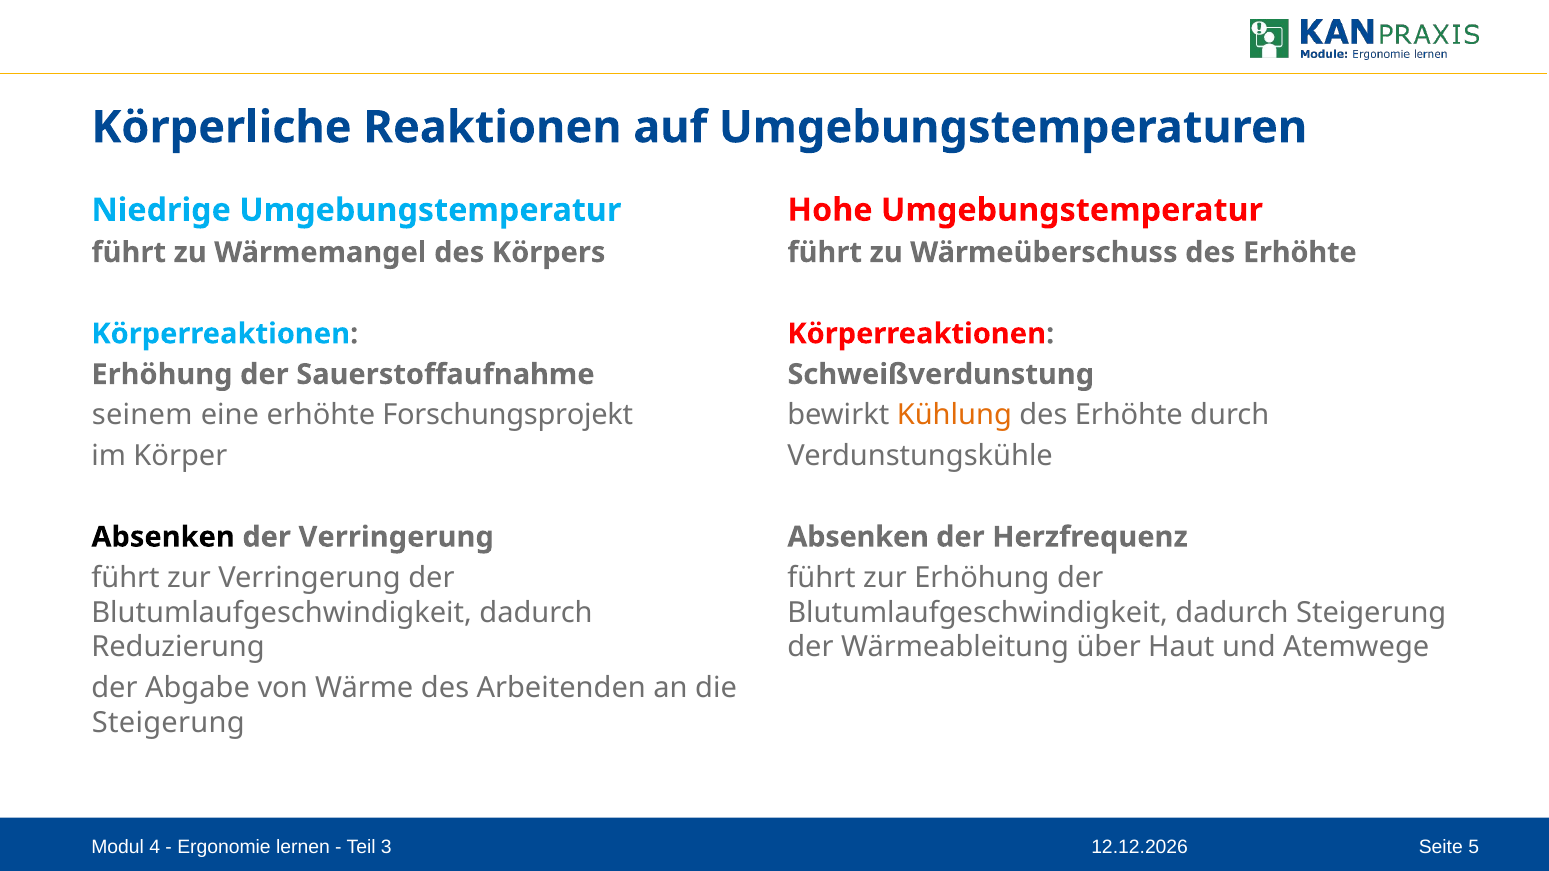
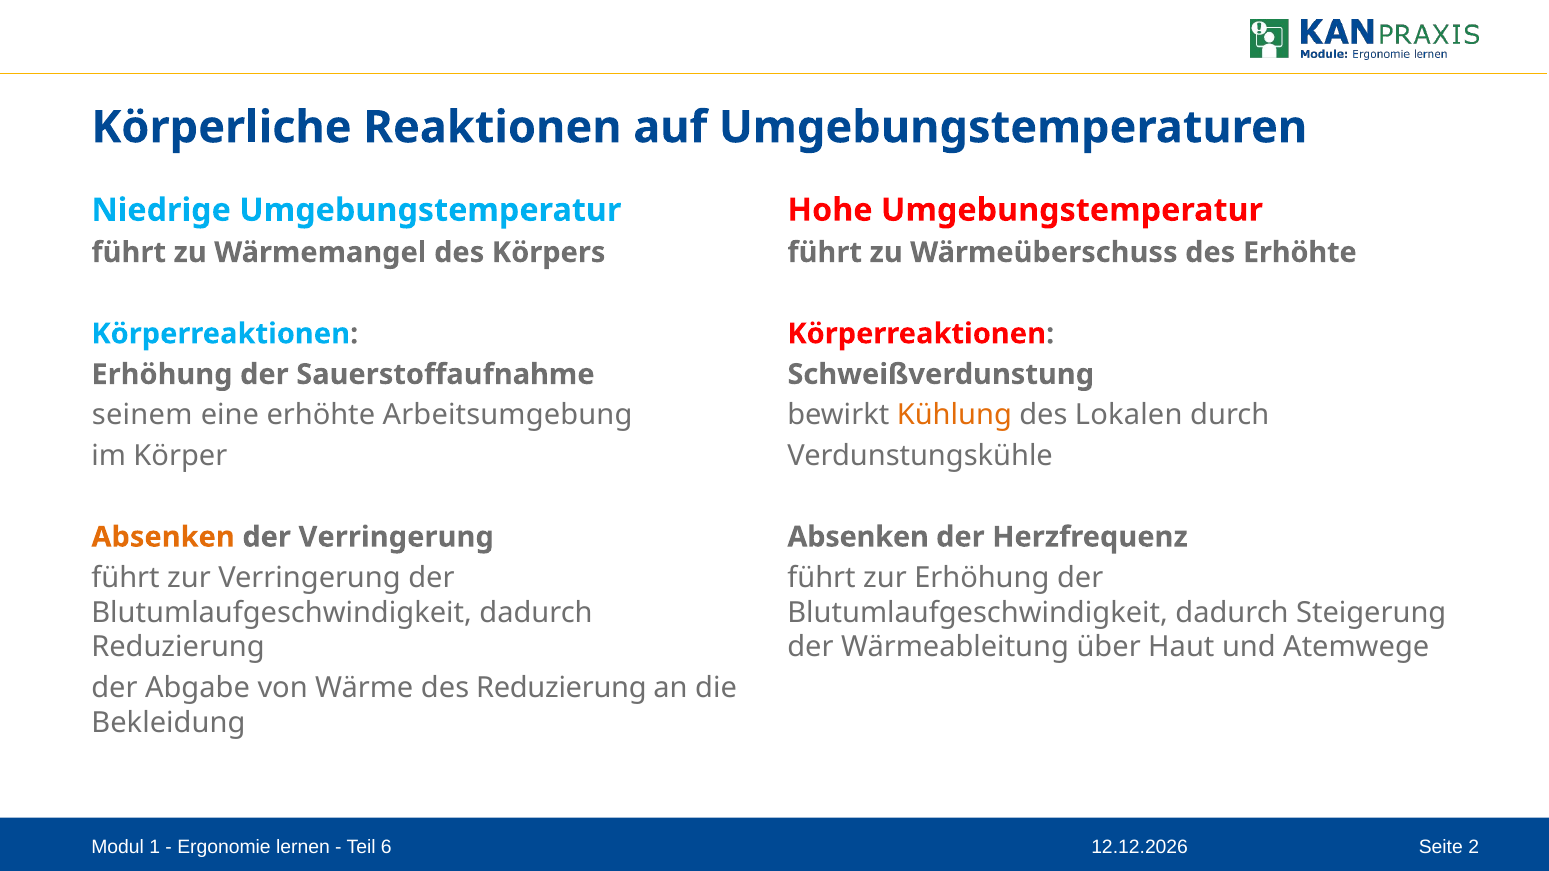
Forschungsprojekt: Forschungsprojekt -> Arbeitsumgebung
Erhöhte at (1129, 415): Erhöhte -> Lokalen
Absenken at (163, 537) colour: black -> orange
des Arbeitenden: Arbeitenden -> Reduzierung
Steigerung at (168, 723): Steigerung -> Bekleidung
4: 4 -> 1
3: 3 -> 6
5: 5 -> 2
